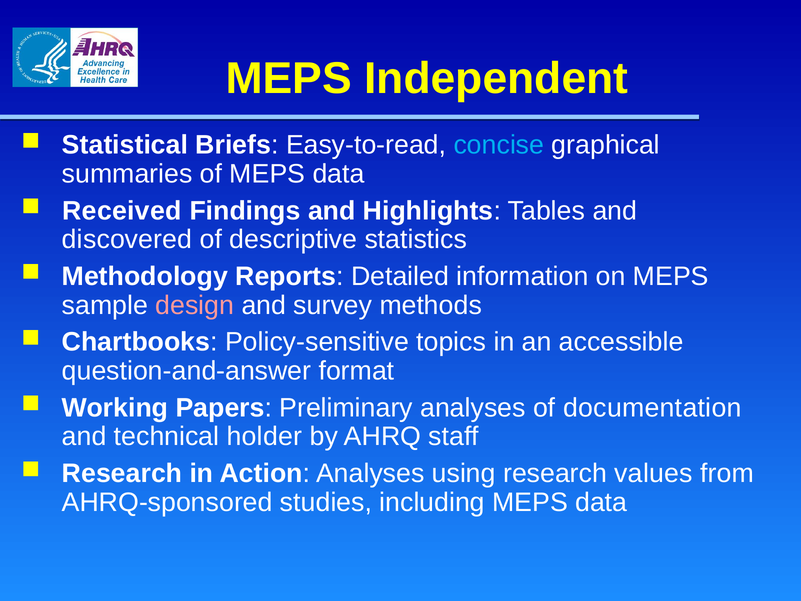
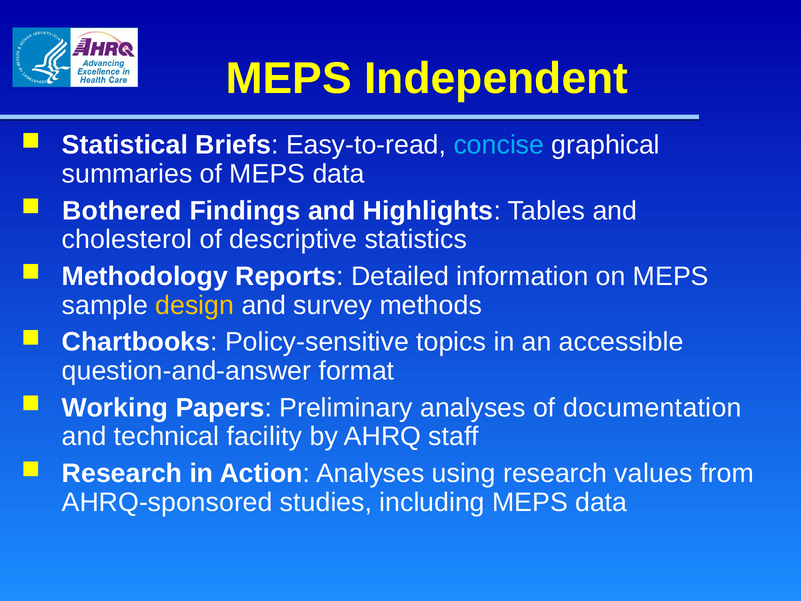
Received: Received -> Bothered
discovered: discovered -> cholesterol
design colour: pink -> yellow
holder: holder -> facility
